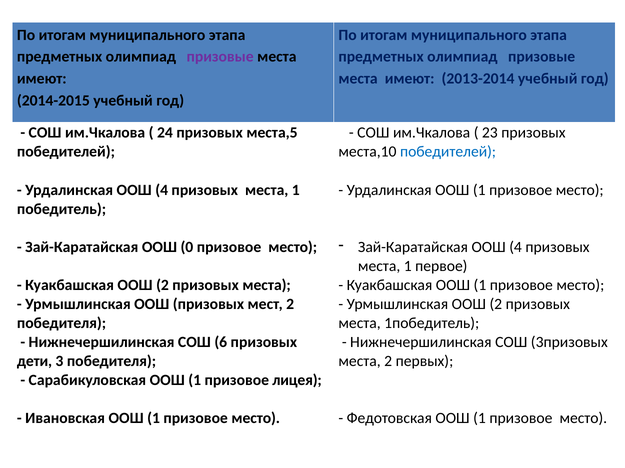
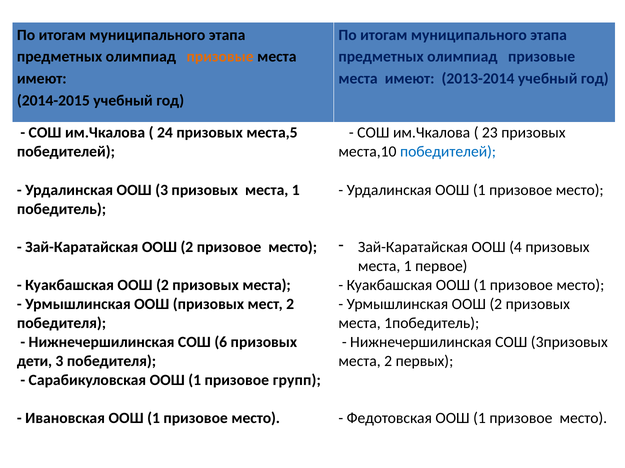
призовые at (220, 57) colour: purple -> orange
Урдалинская ООШ 4: 4 -> 3
Зай-Каратайская ООШ 0: 0 -> 2
лицея: лицея -> групп
